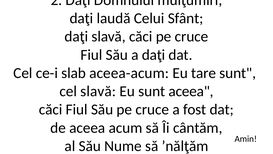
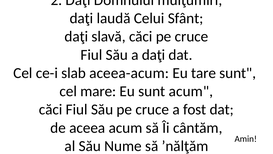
cel slavă: slavă -> mare
sunt aceea: aceea -> acum
